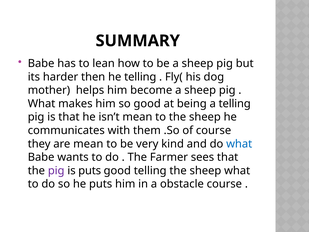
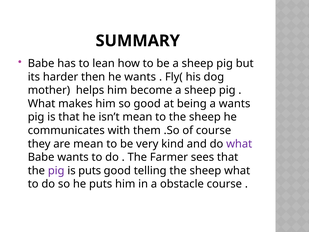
he telling: telling -> wants
a telling: telling -> wants
what at (239, 144) colour: blue -> purple
